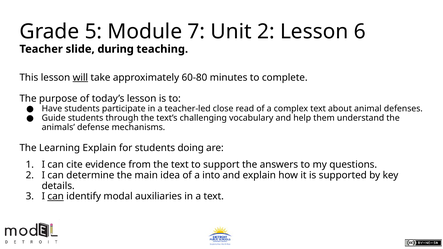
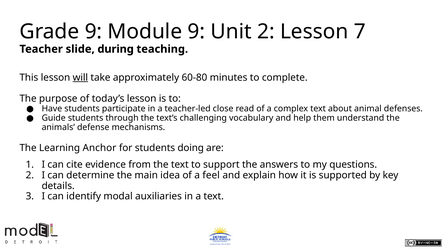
Grade 5: 5 -> 9
Module 7: 7 -> 9
6: 6 -> 7
Learning Explain: Explain -> Anchor
into: into -> feel
can at (56, 197) underline: present -> none
